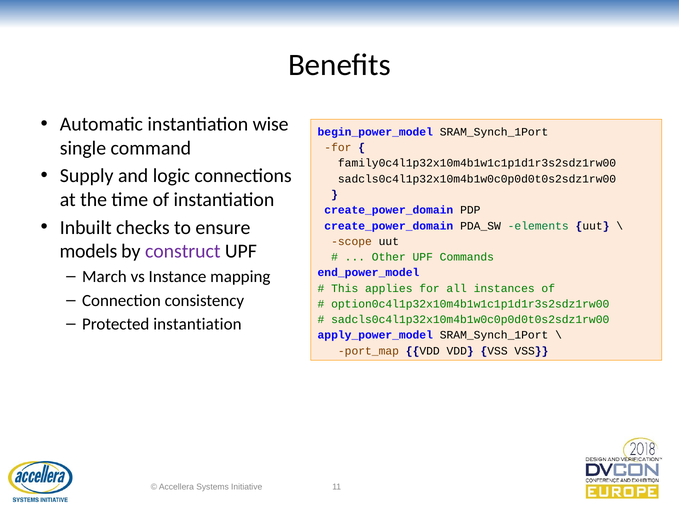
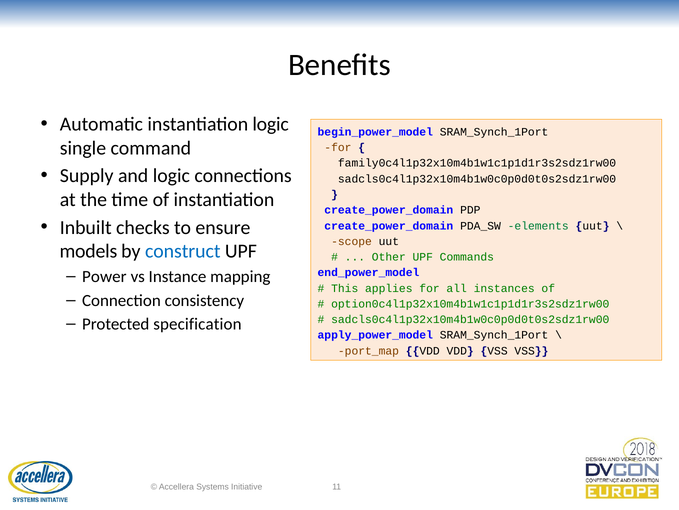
instantiation wise: wise -> logic
construct colour: purple -> blue
March: March -> Power
Protected instantiation: instantiation -> specification
